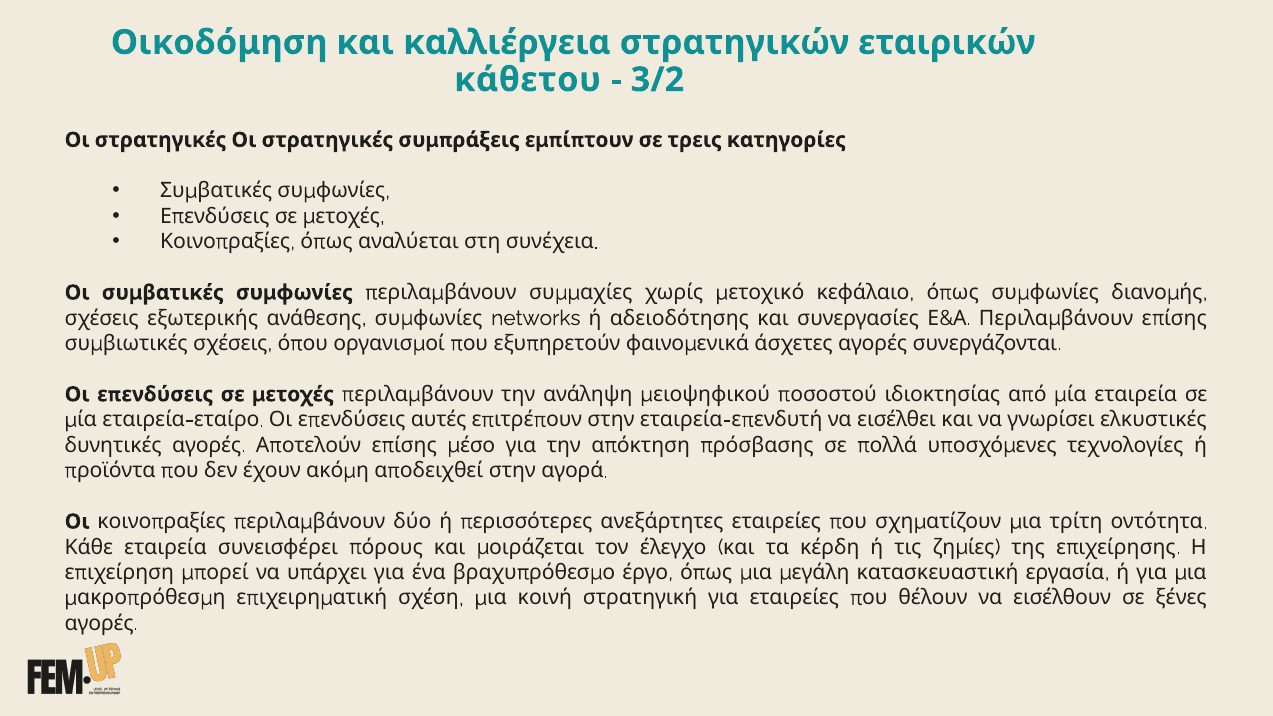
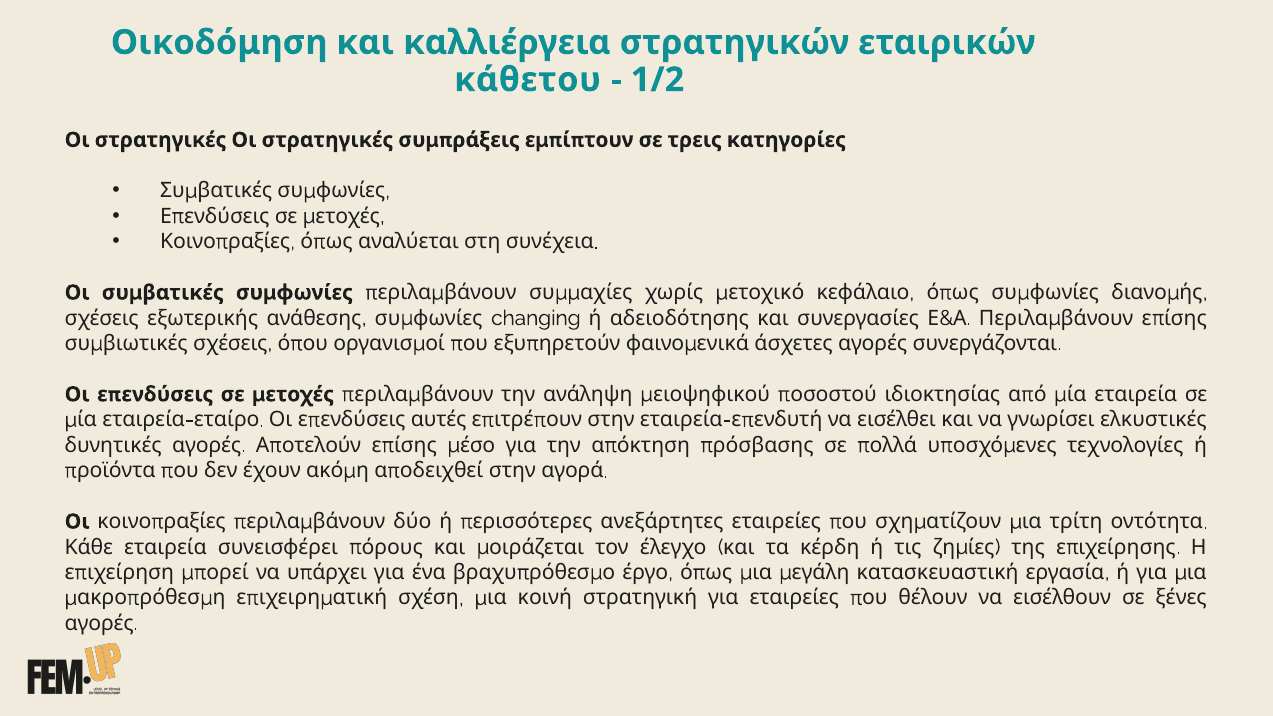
3/2: 3/2 -> 1/2
networks: networks -> changing
